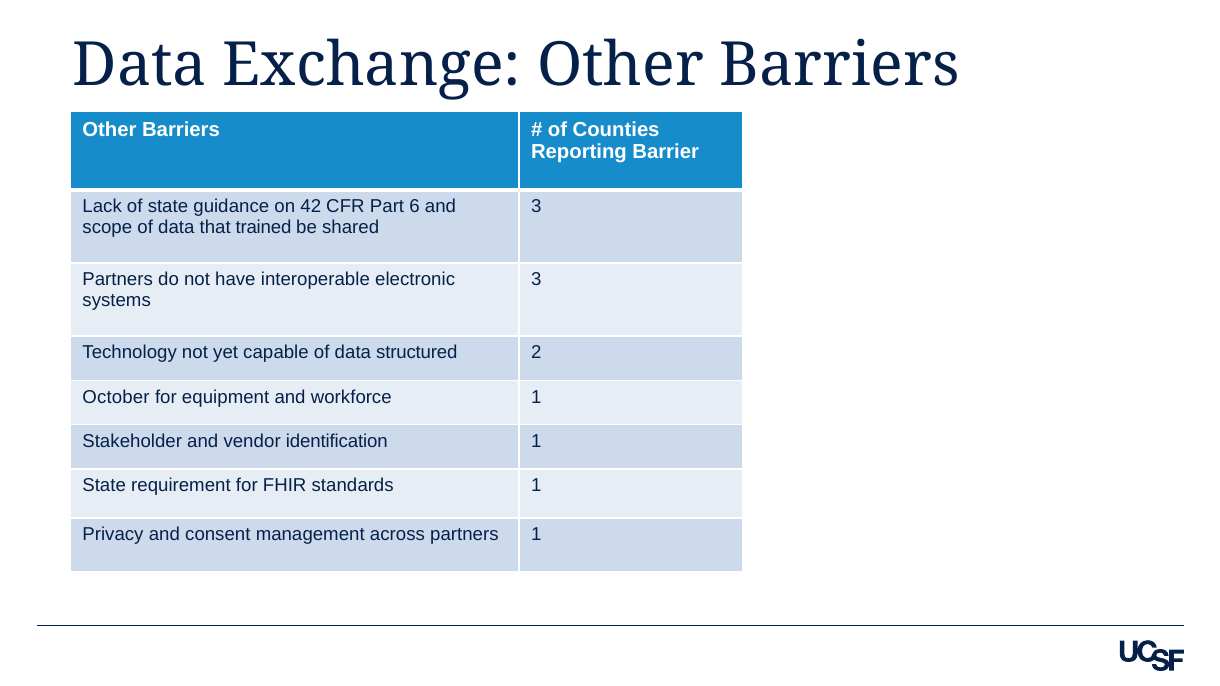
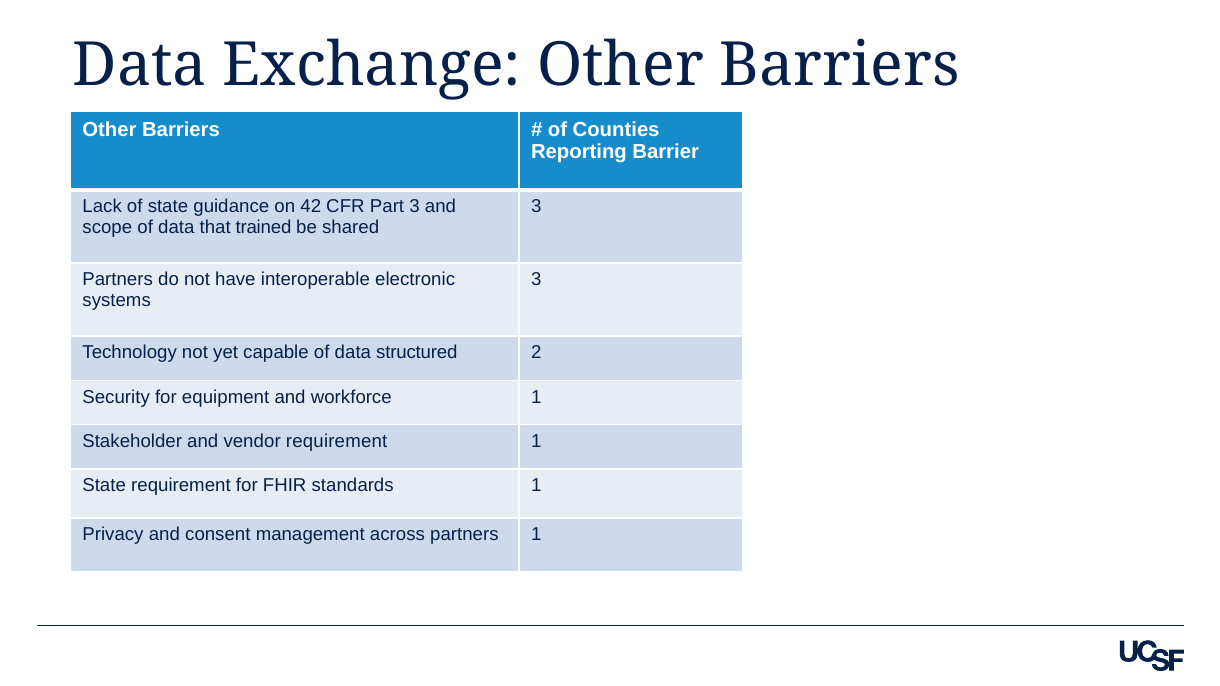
Part 6: 6 -> 3
October: October -> Security
vendor identification: identification -> requirement
